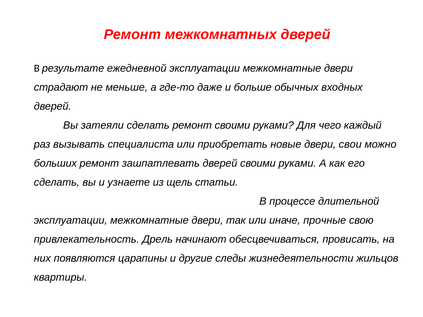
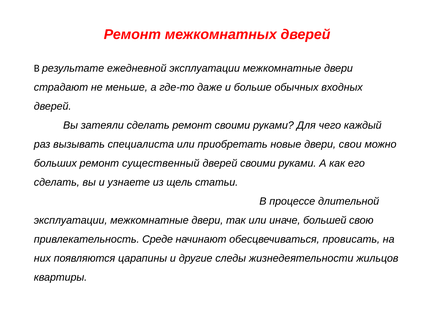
зашпатлевать: зашпатлевать -> существенный
прочные: прочные -> большей
Дрель: Дрель -> Среде
